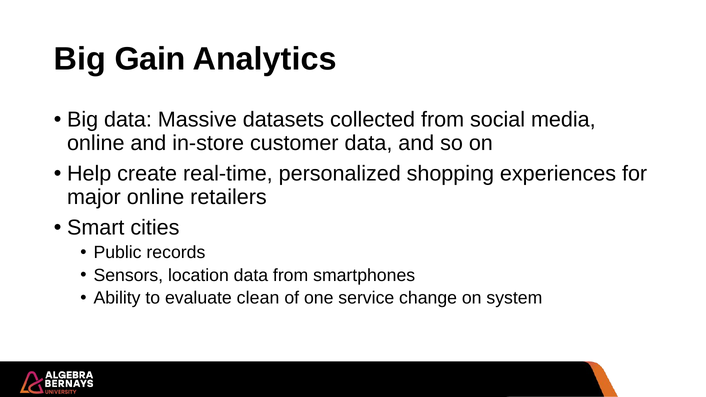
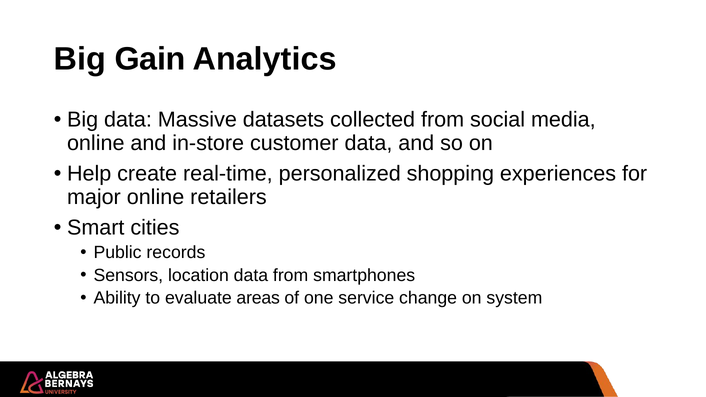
clean: clean -> areas
